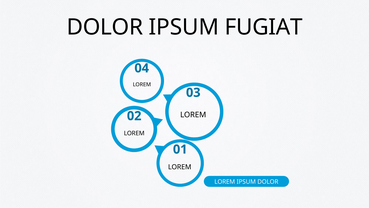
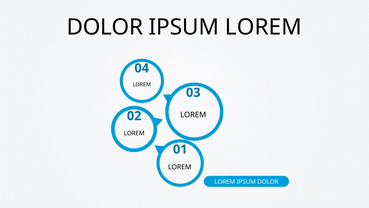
IPSUM FUGIAT: FUGIAT -> LOREM
